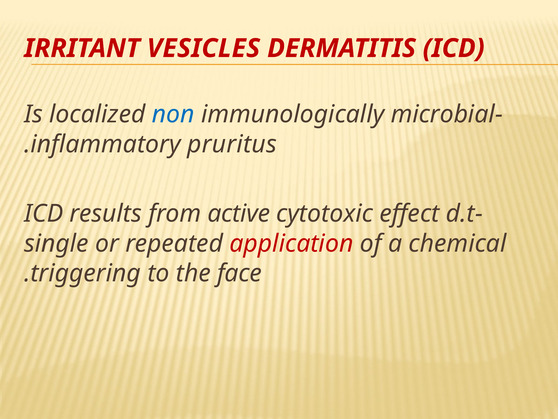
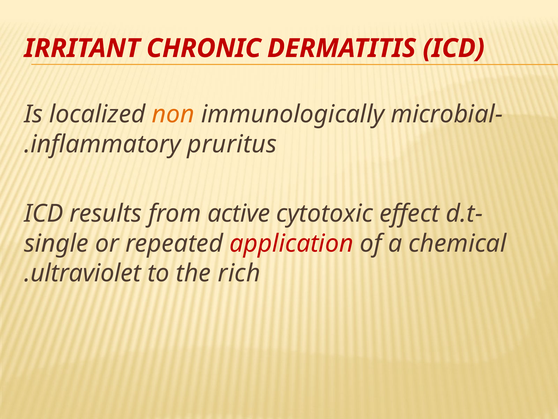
VESICLES: VESICLES -> CHRONIC
non colour: blue -> orange
triggering: triggering -> ultraviolet
face: face -> rich
